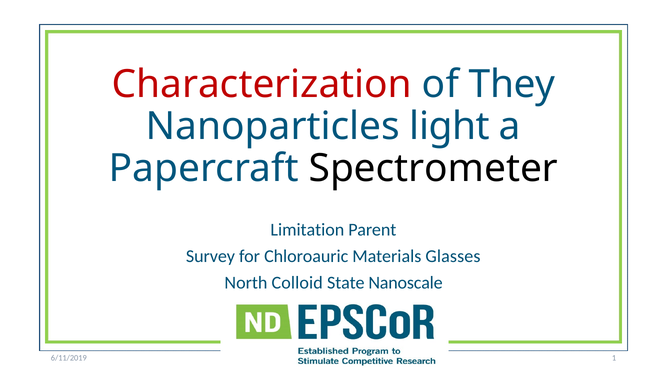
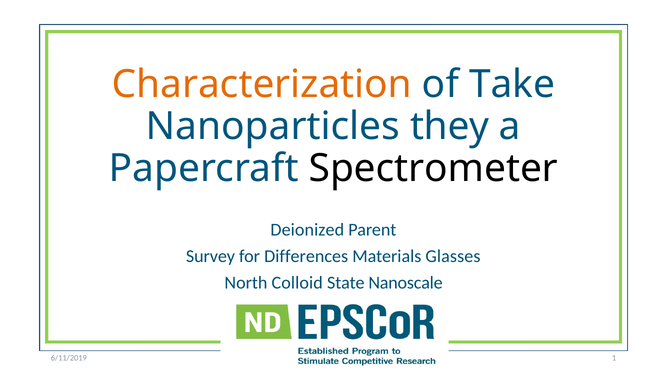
Characterization colour: red -> orange
They: They -> Take
light: light -> they
Limitation: Limitation -> Deionized
Chloroauric: Chloroauric -> Differences
